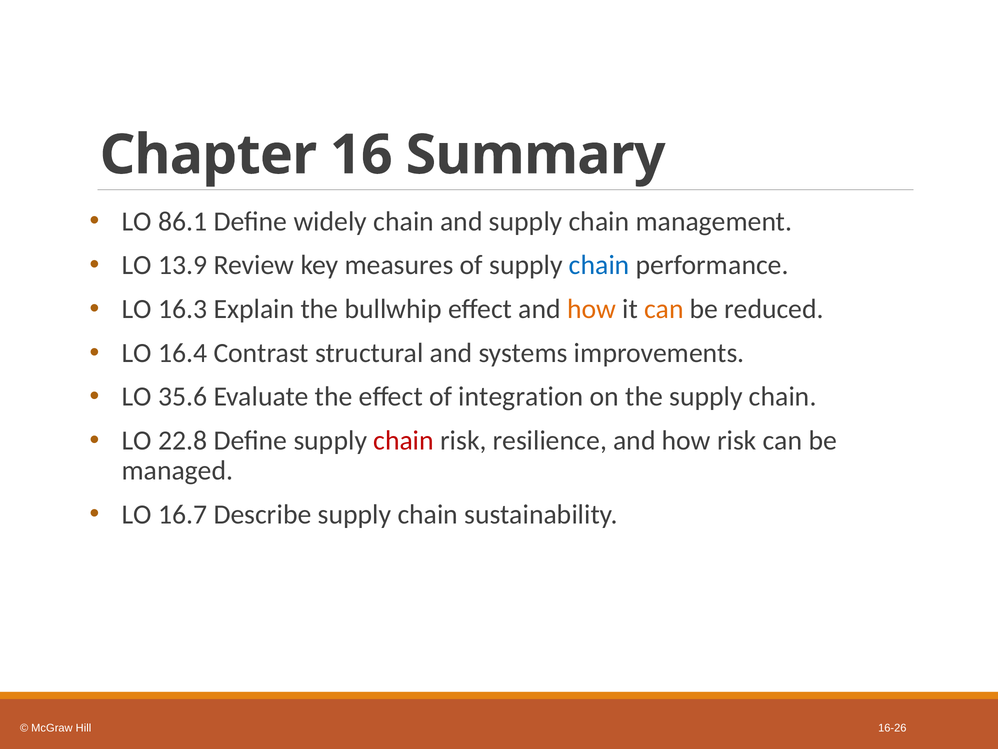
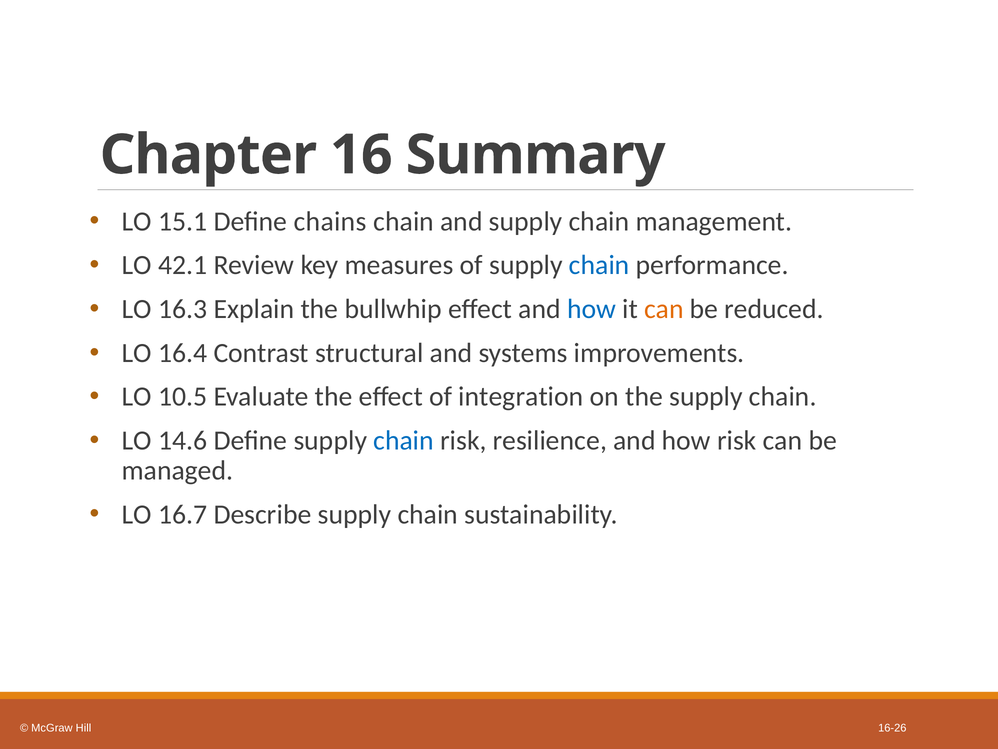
86.1: 86.1 -> 15.1
widely: widely -> chains
13.9: 13.9 -> 42.1
how at (592, 309) colour: orange -> blue
35.6: 35.6 -> 10.5
22.8: 22.8 -> 14.6
chain at (404, 440) colour: red -> blue
